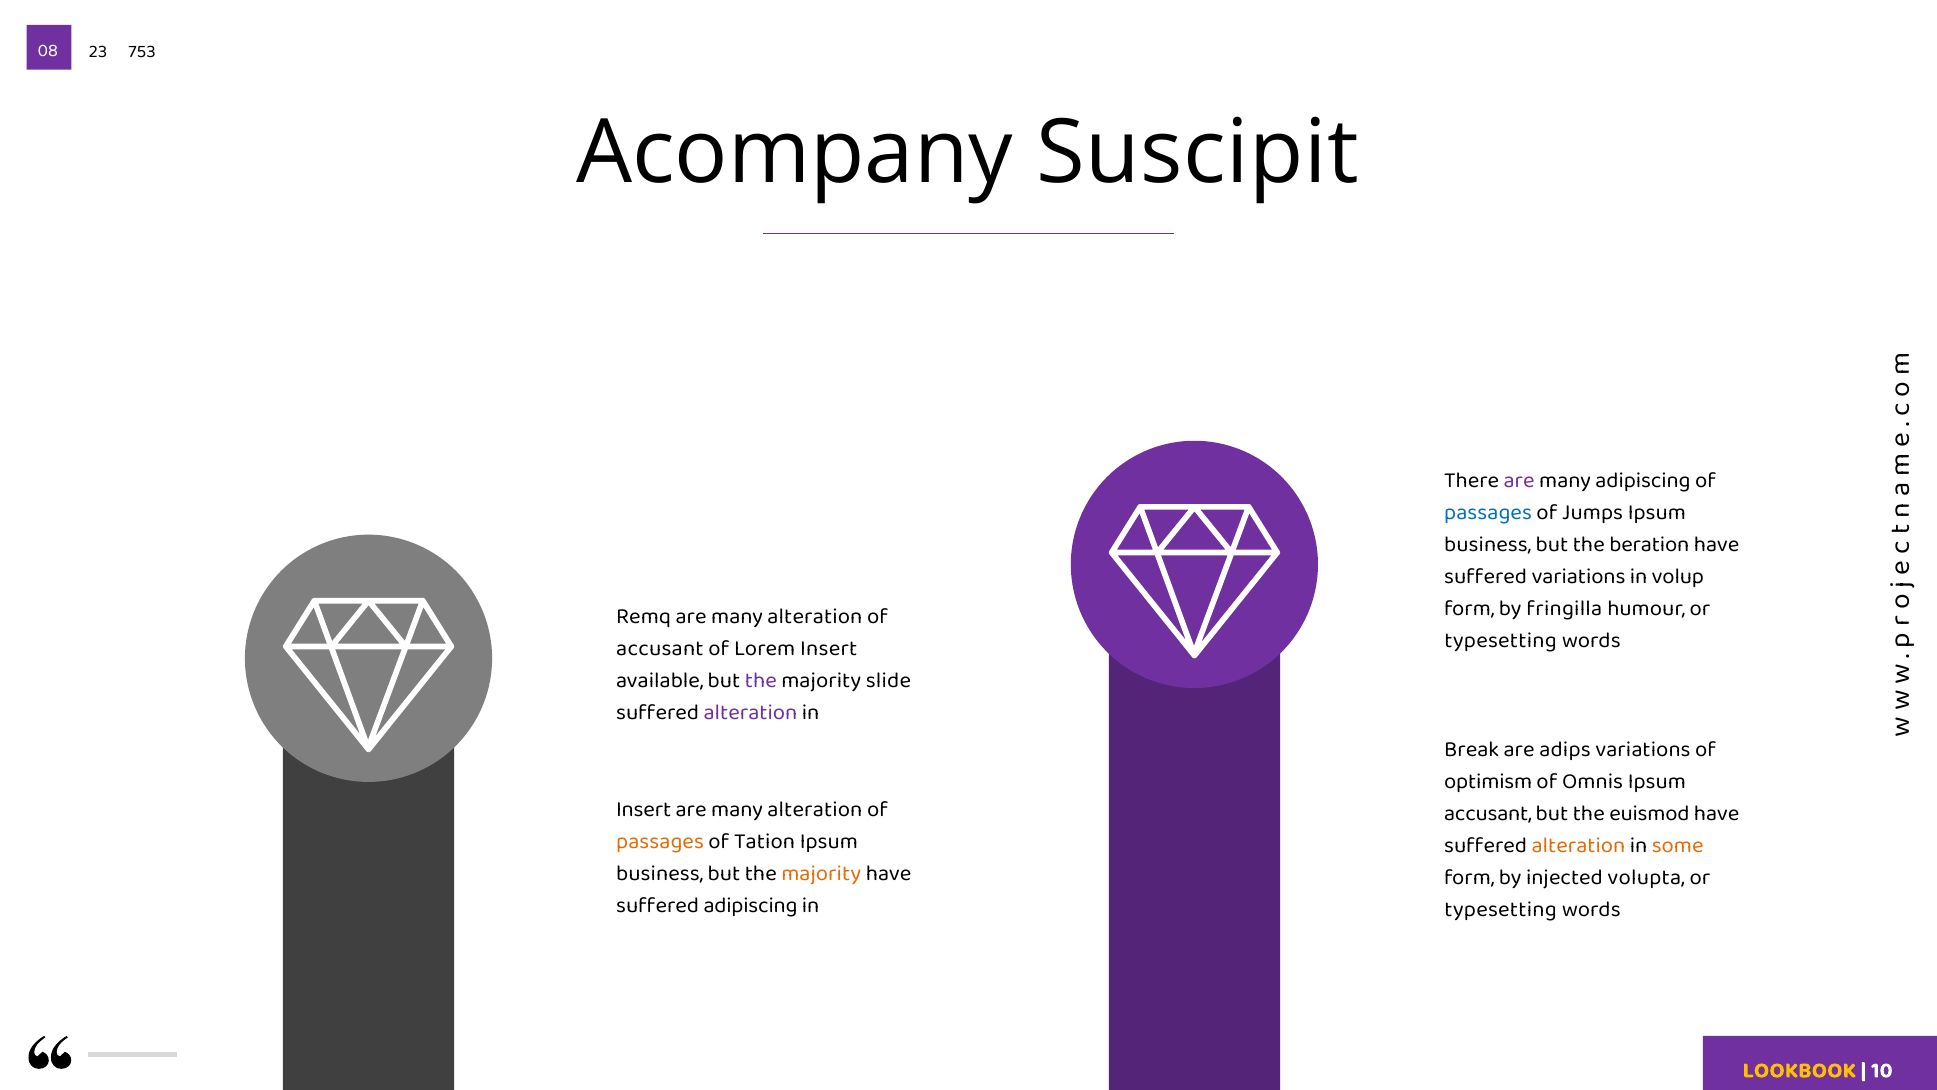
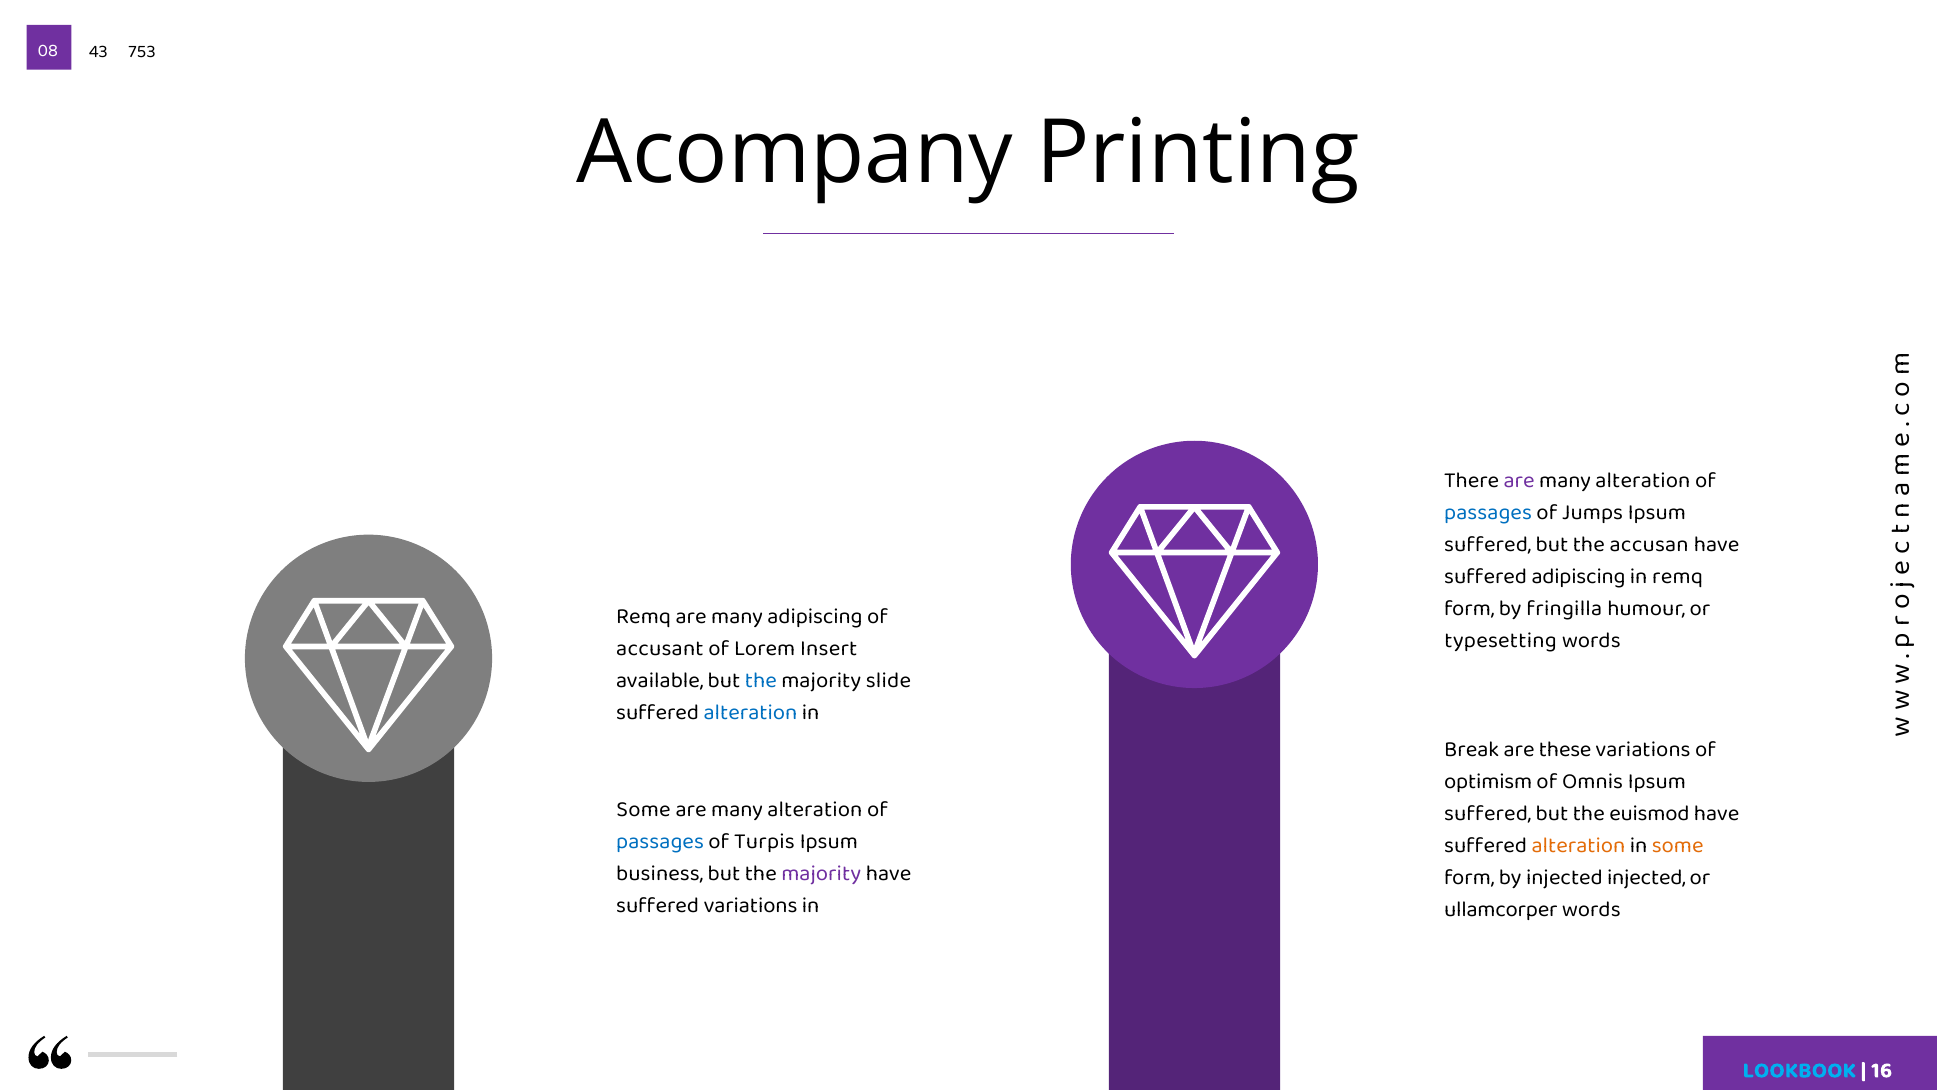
23: 23 -> 43
Suscipit: Suscipit -> Printing
adipiscing at (1643, 480): adipiscing -> alteration
business at (1488, 544): business -> suffered
beration: beration -> accusan
suffered variations: variations -> adipiscing
in volup: volup -> remq
alteration at (815, 616): alteration -> adipiscing
the at (761, 680) colour: purple -> blue
alteration at (750, 712) colour: purple -> blue
adips: adips -> these
Insert at (644, 809): Insert -> Some
accusant at (1488, 813): accusant -> suffered
passages at (660, 841) colour: orange -> blue
Tation: Tation -> Turpis
majority at (821, 873) colour: orange -> purple
injected volupta: volupta -> injected
suffered adipiscing: adipiscing -> variations
typesetting at (1501, 909): typesetting -> ullamcorper
LOOKBOOK colour: yellow -> light blue
10: 10 -> 16
